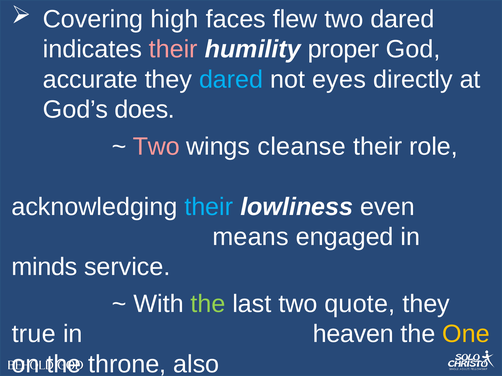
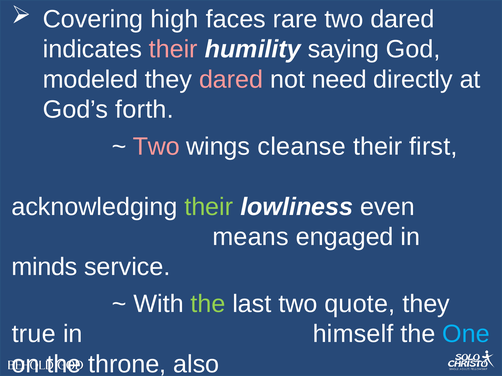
flew: flew -> rare
proper: proper -> saying
accurate: accurate -> modeled
dared at (231, 80) colour: light blue -> pink
eyes: eyes -> need
does: does -> forth
role: role -> first
their at (209, 207) colour: light blue -> light green
heaven: heaven -> himself
One colour: yellow -> light blue
